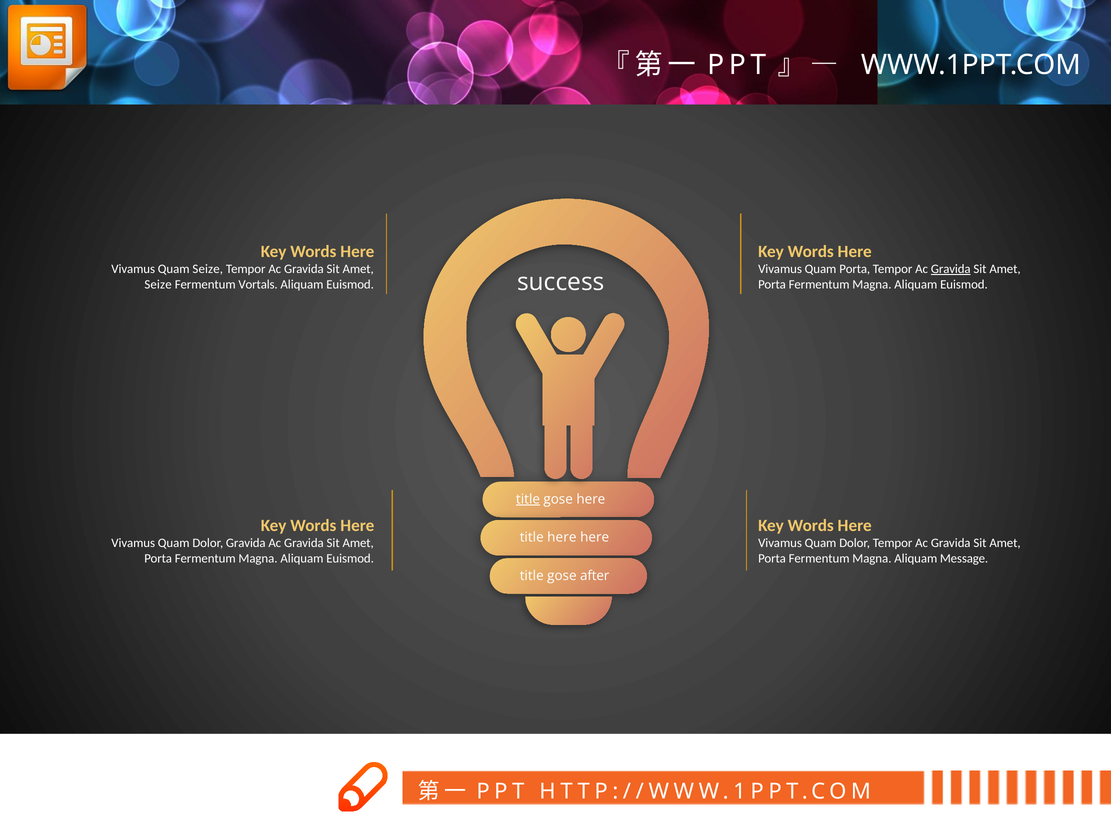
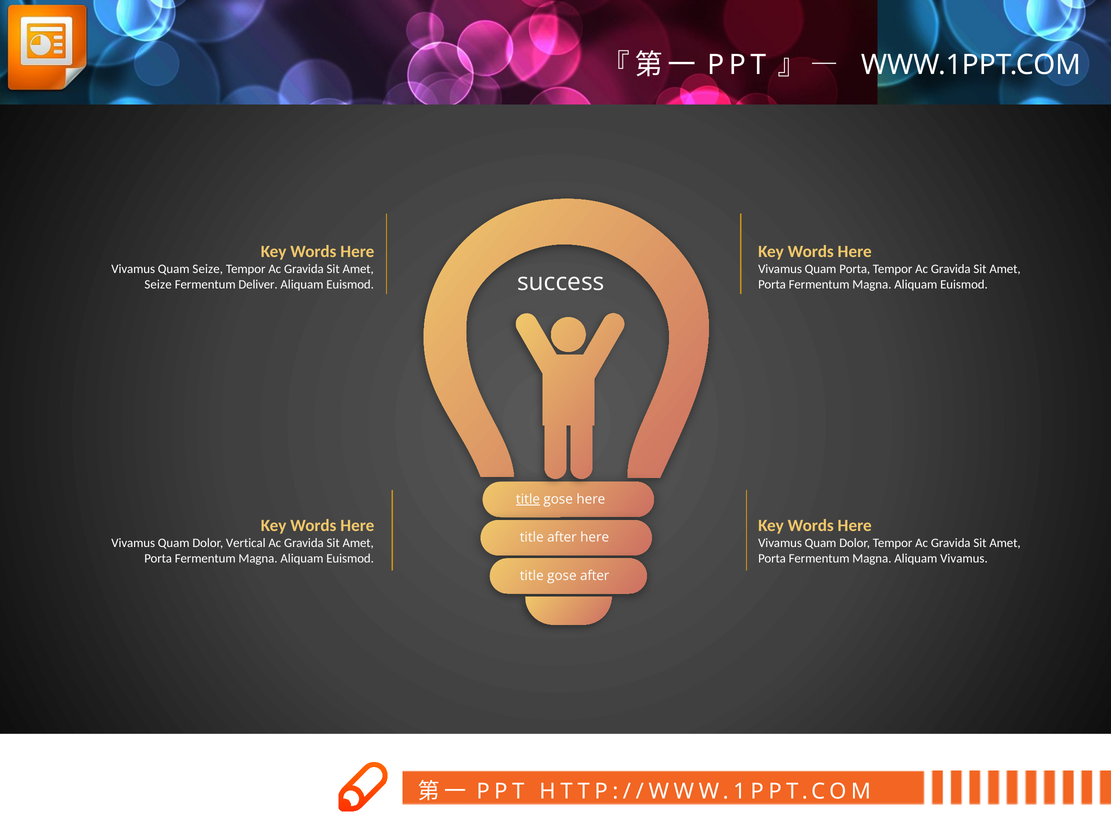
Gravida at (951, 269) underline: present -> none
Vortals: Vortals -> Deliver
title here: here -> after
Dolor Gravida: Gravida -> Vertical
Aliquam Message: Message -> Vivamus
